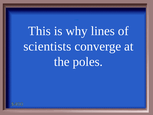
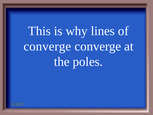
scientists at (47, 46): scientists -> converge
